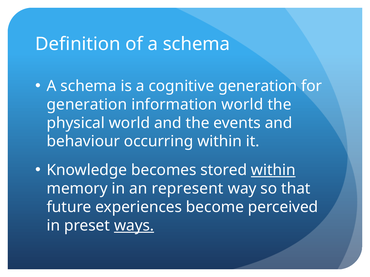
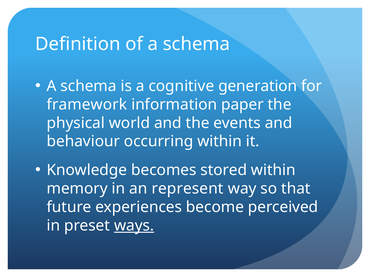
generation at (87, 105): generation -> framework
information world: world -> paper
within at (273, 170) underline: present -> none
